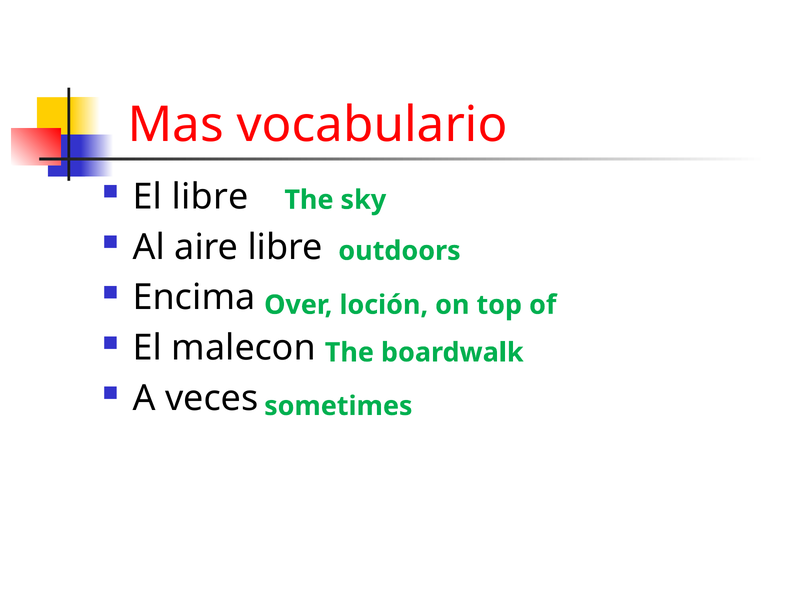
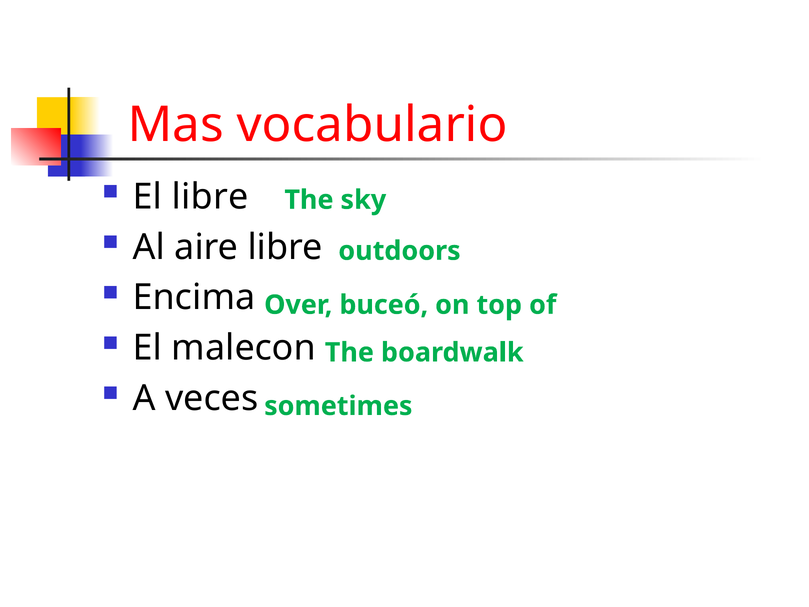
loción: loción -> buceó
